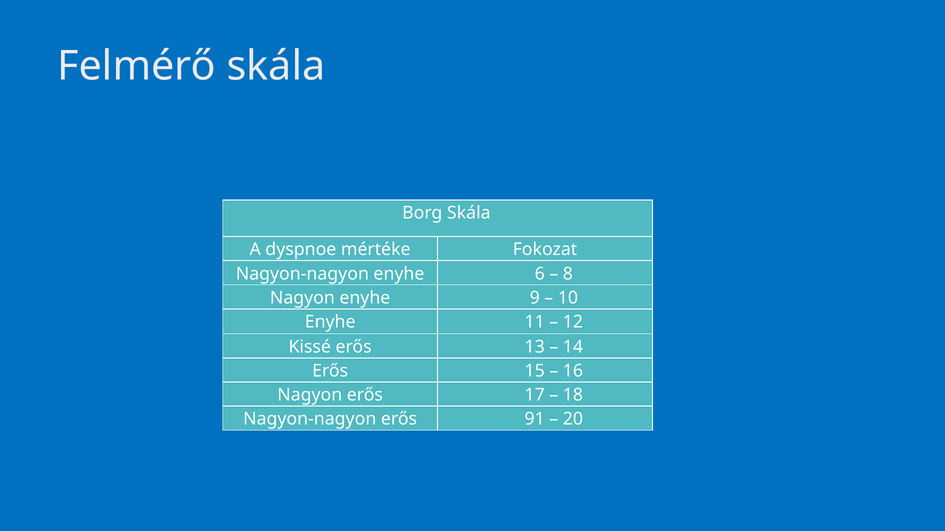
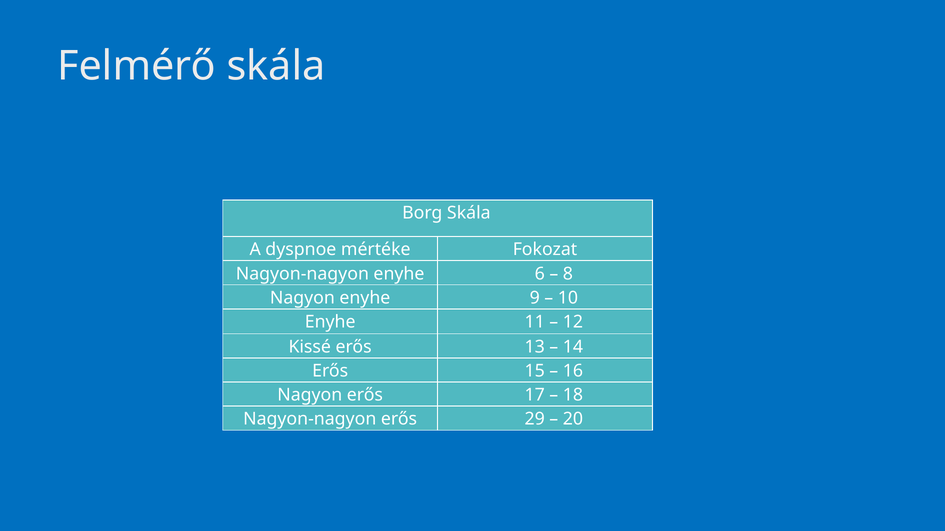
91: 91 -> 29
